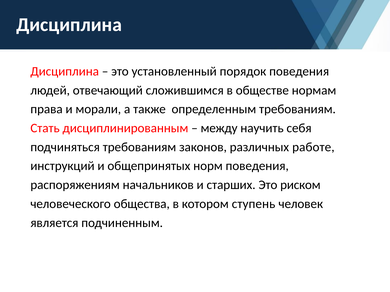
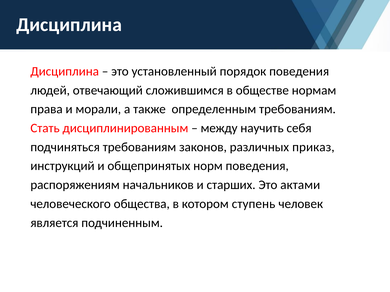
работе: работе -> приказ
риском: риском -> актами
